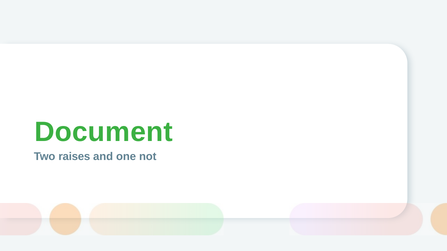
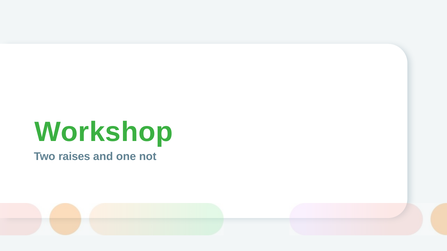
Document: Document -> Workshop
